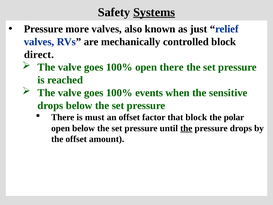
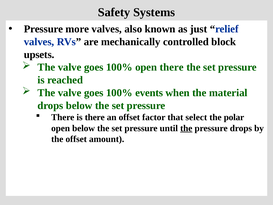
Systems underline: present -> none
direct: direct -> upsets
sensitive: sensitive -> material
is must: must -> there
that block: block -> select
